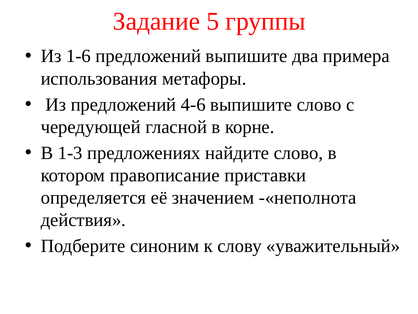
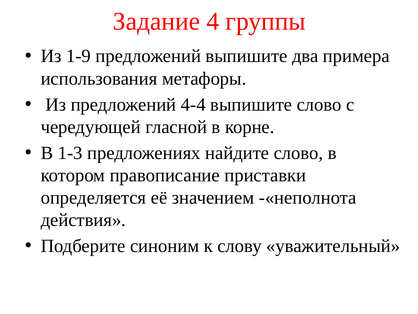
5: 5 -> 4
1-6: 1-6 -> 1-9
4-6: 4-6 -> 4-4
